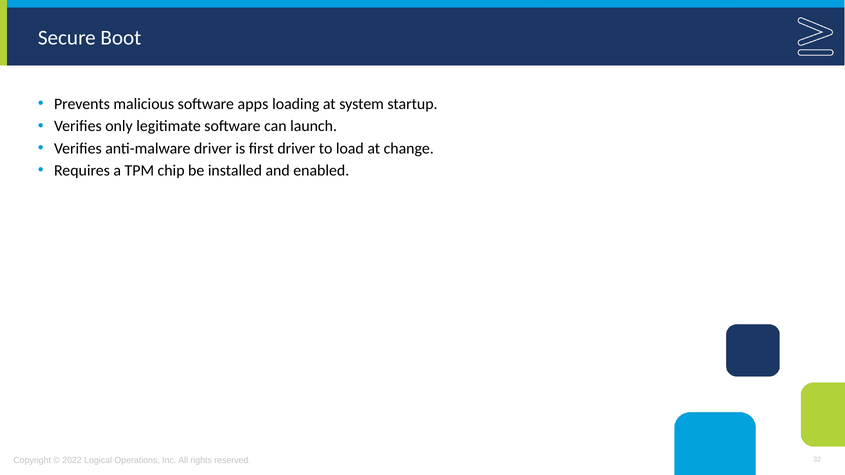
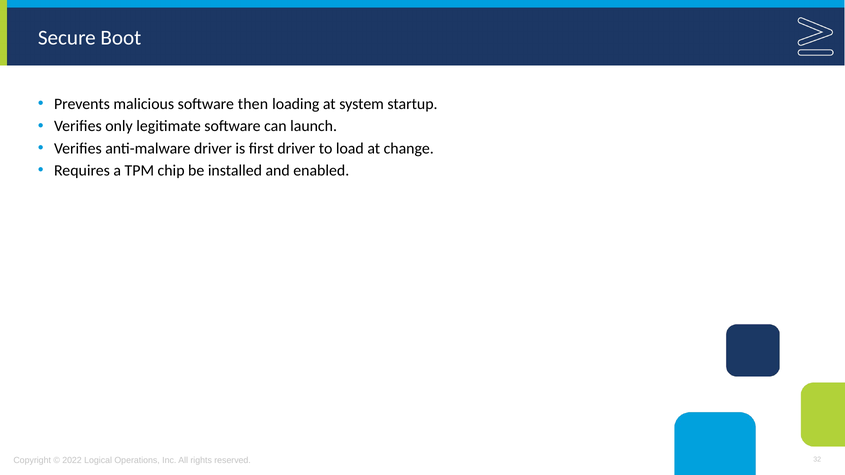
apps: apps -> then
